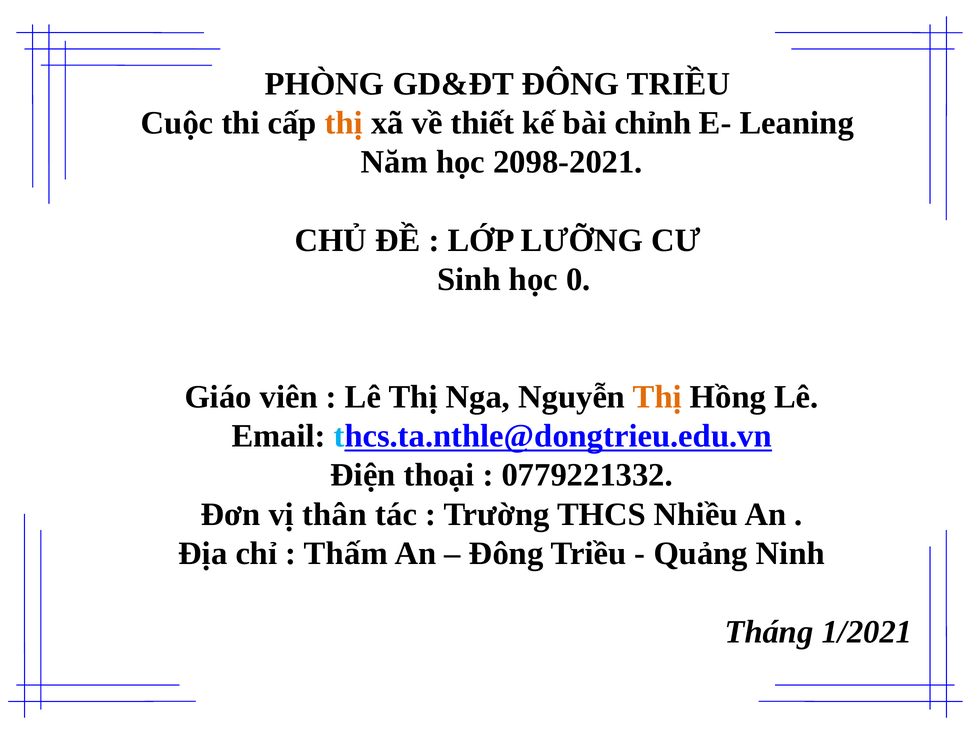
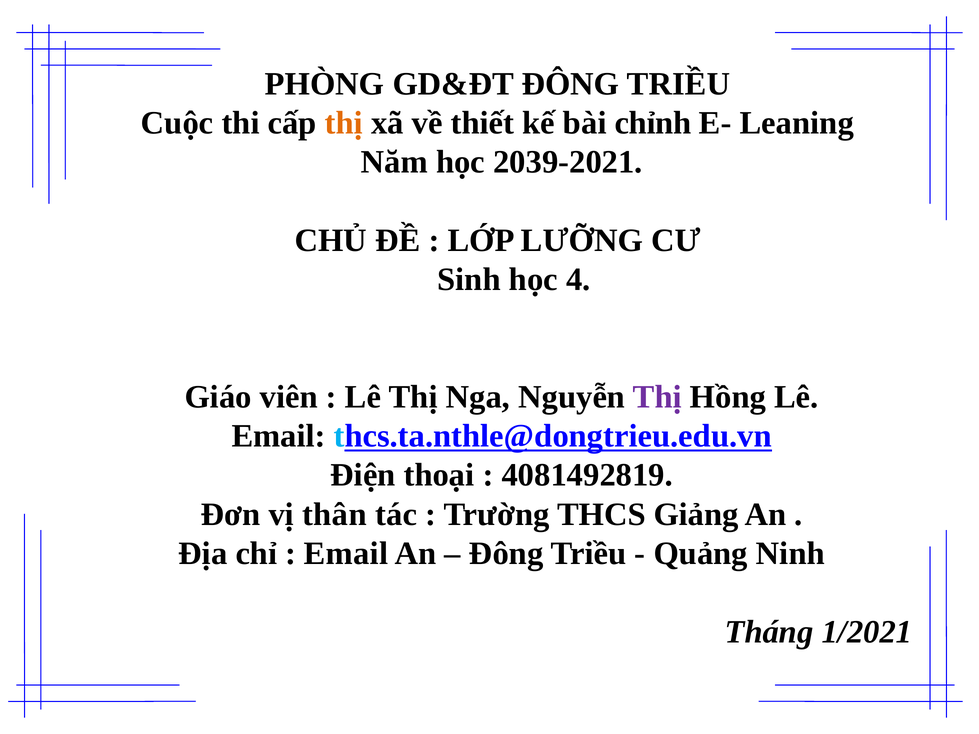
2098-2021: 2098-2021 -> 2039-2021
0: 0 -> 4
Thị at (657, 397) colour: orange -> purple
0779221332: 0779221332 -> 4081492819
Nhiều: Nhiều -> Giảng
Thấm at (346, 554): Thấm -> Email
